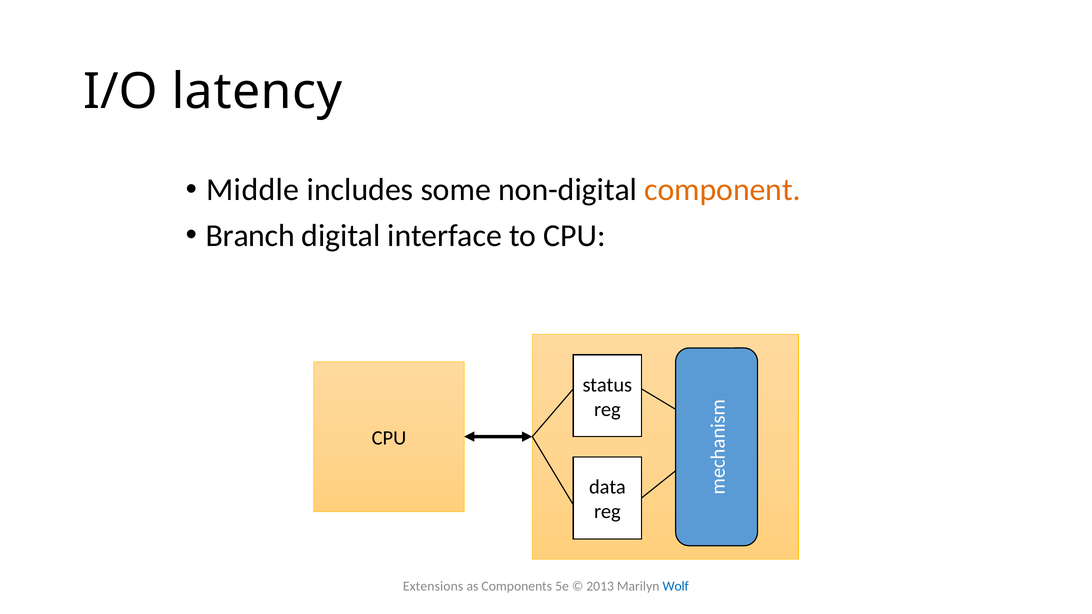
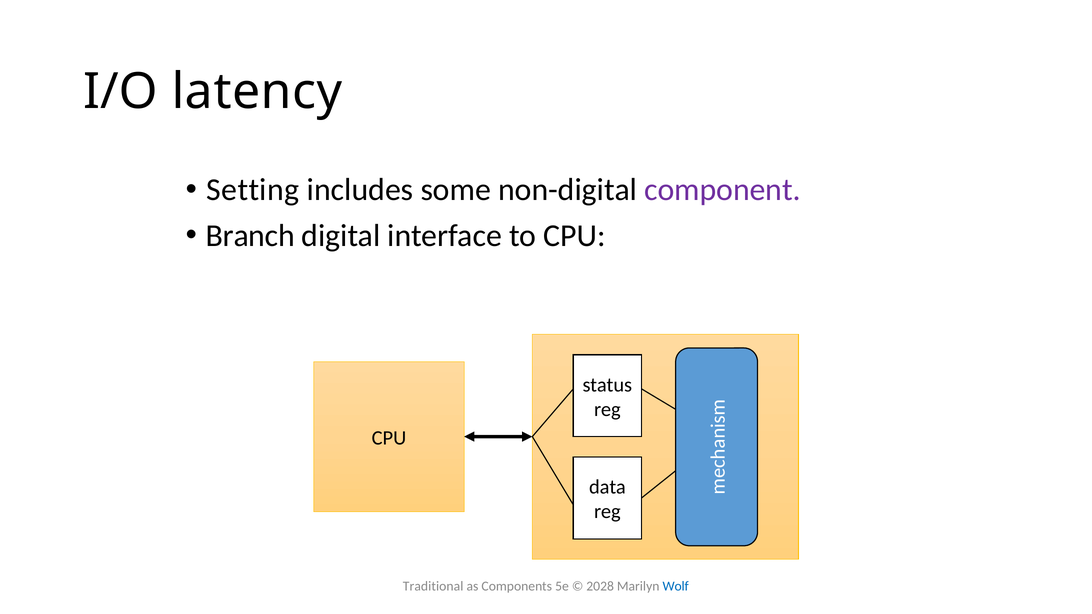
Middle: Middle -> Setting
component colour: orange -> purple
Extensions: Extensions -> Traditional
2013: 2013 -> 2028
